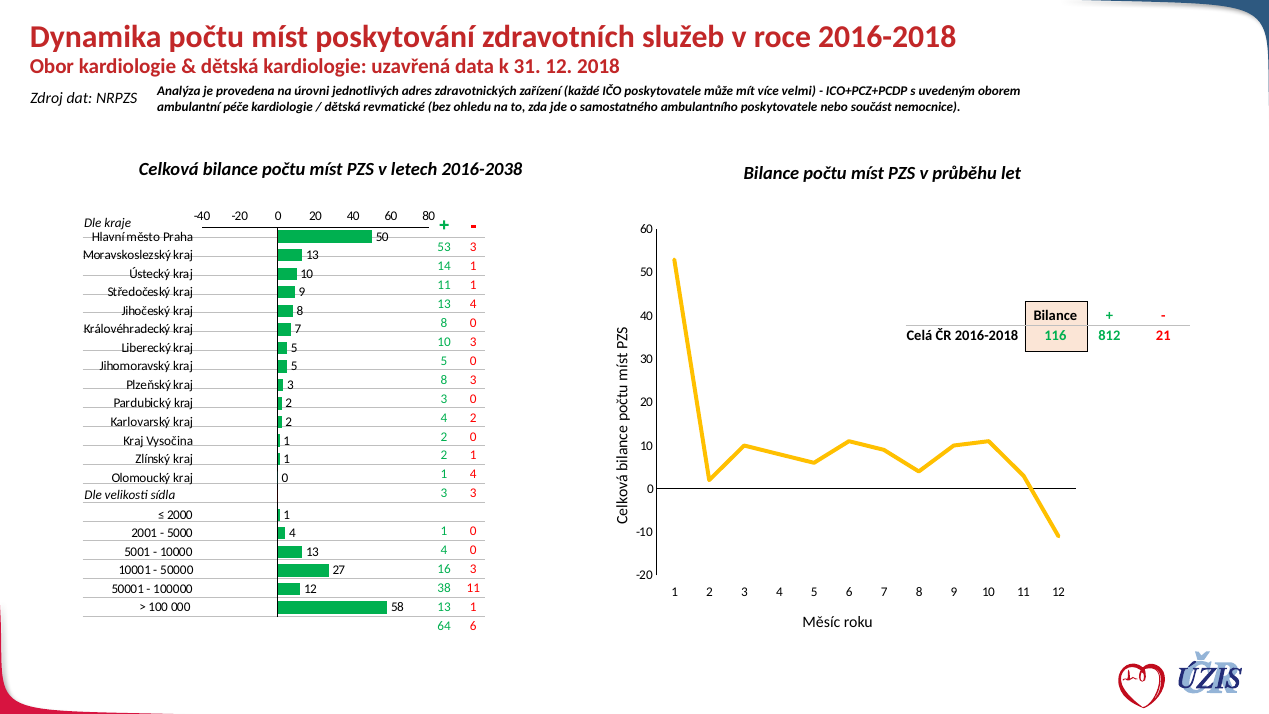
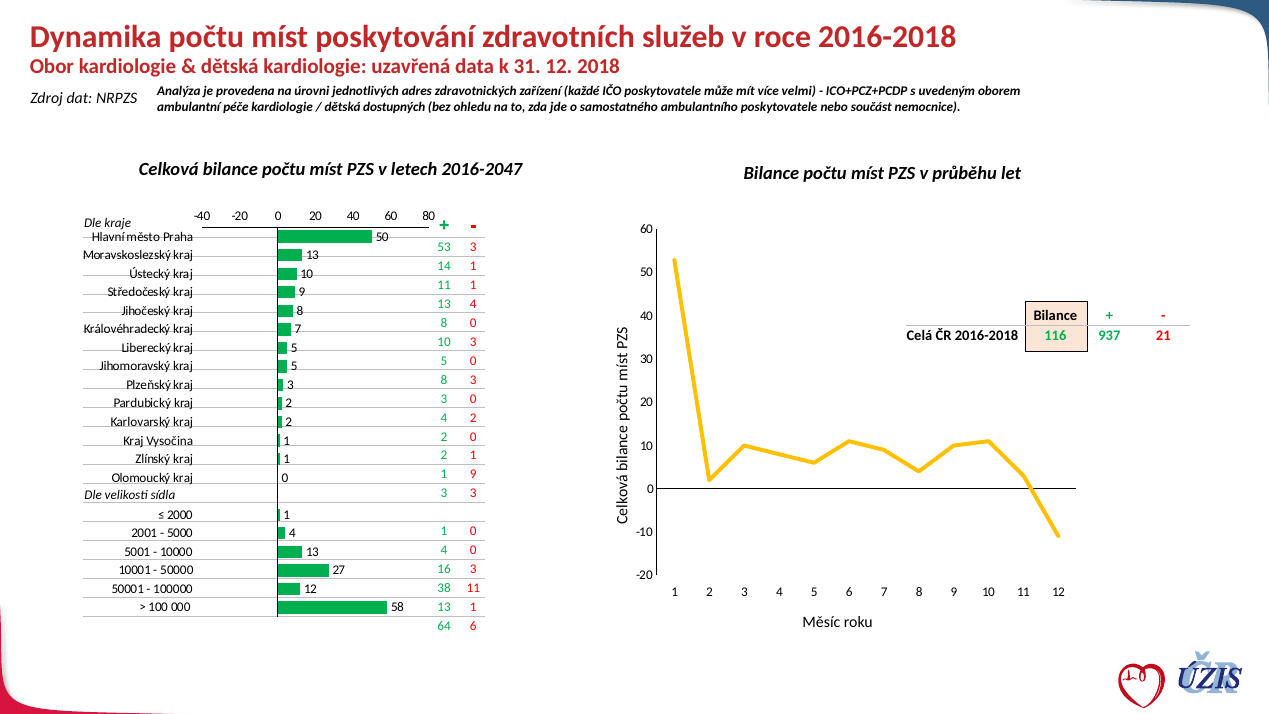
revmatické: revmatické -> dostupných
2016-2038: 2016-2038 -> 2016-2047
812: 812 -> 937
4 at (473, 474): 4 -> 9
